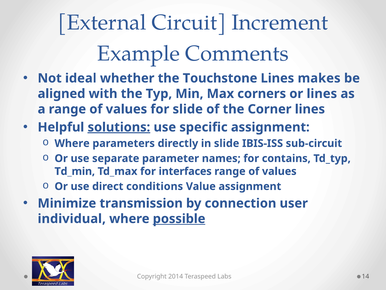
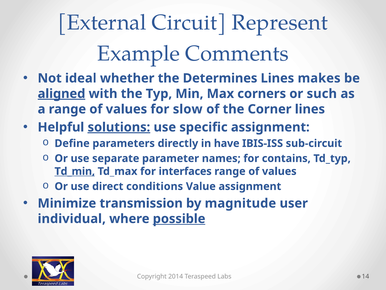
Increment: Increment -> Represent
Touchstone: Touchstone -> Determines
aligned underline: none -> present
or lines: lines -> such
for slide: slide -> slow
Where at (72, 143): Where -> Define
in slide: slide -> have
Td_min underline: none -> present
connection: connection -> magnitude
